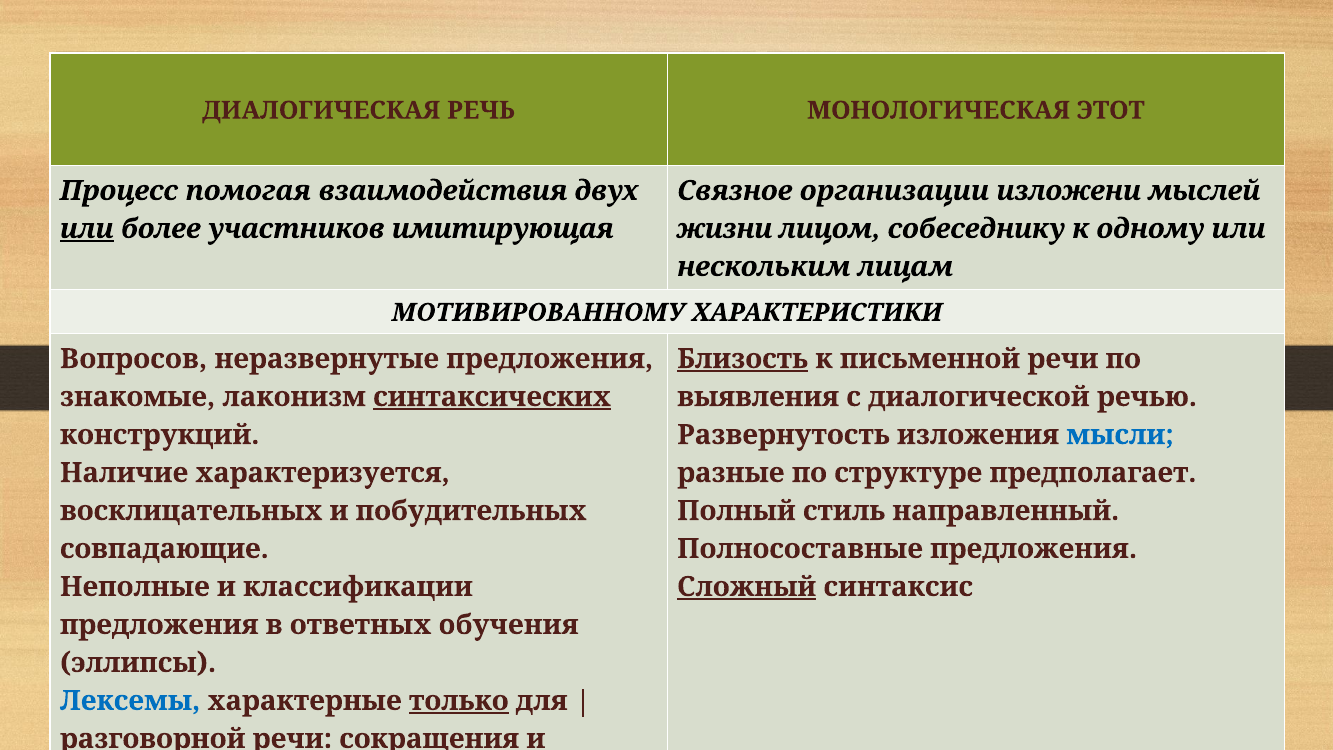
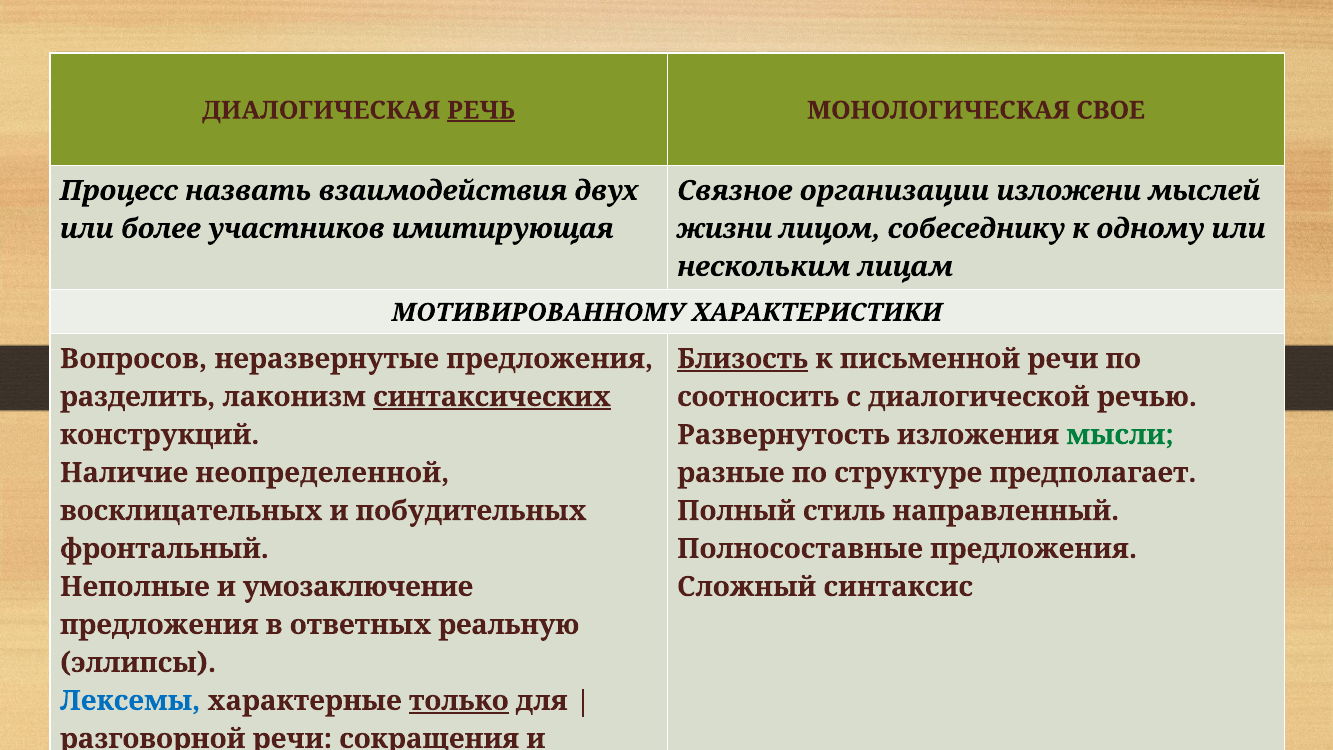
РЕЧЬ underline: none -> present
ЭТОТ: ЭТОТ -> СВОЕ
помогая: помогая -> назвать
или at (87, 229) underline: present -> none
знакомые: знакомые -> разделить
выявления: выявления -> соотносить
мысли colour: blue -> green
характеризуется: характеризуется -> неопределенной
совпадающие: совпадающие -> фронтальный
классификации: классификации -> умозаключение
Сложный underline: present -> none
oбучения: oбучения -> реальную
